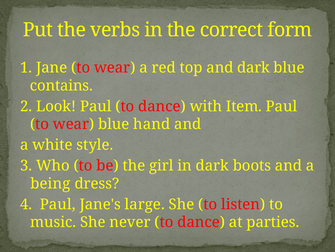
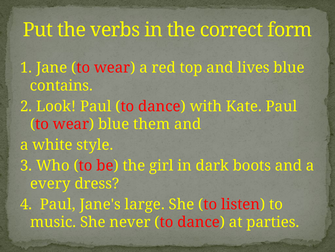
and dark: dark -> lives
Item: Item -> Kate
hand: hand -> them
being: being -> every
